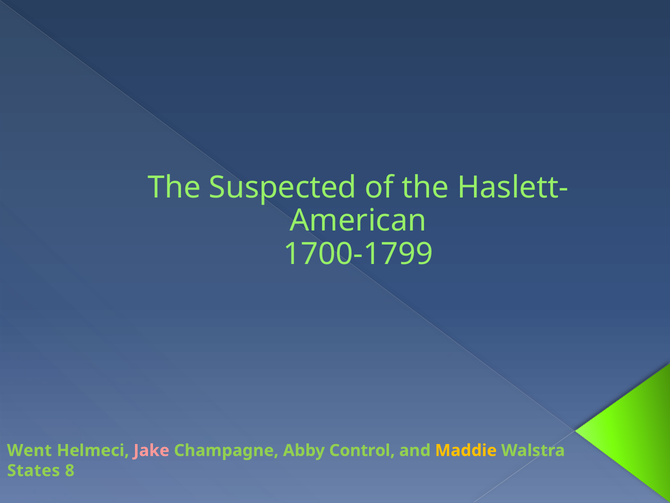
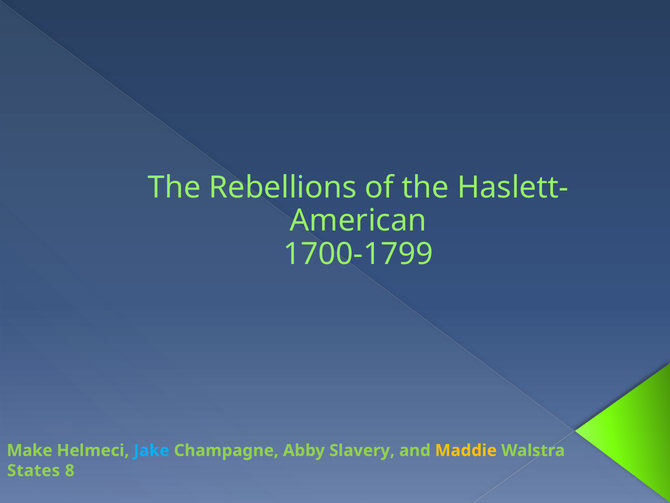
Suspected: Suspected -> Rebellions
Went: Went -> Make
Jake colour: pink -> light blue
Control: Control -> Slavery
